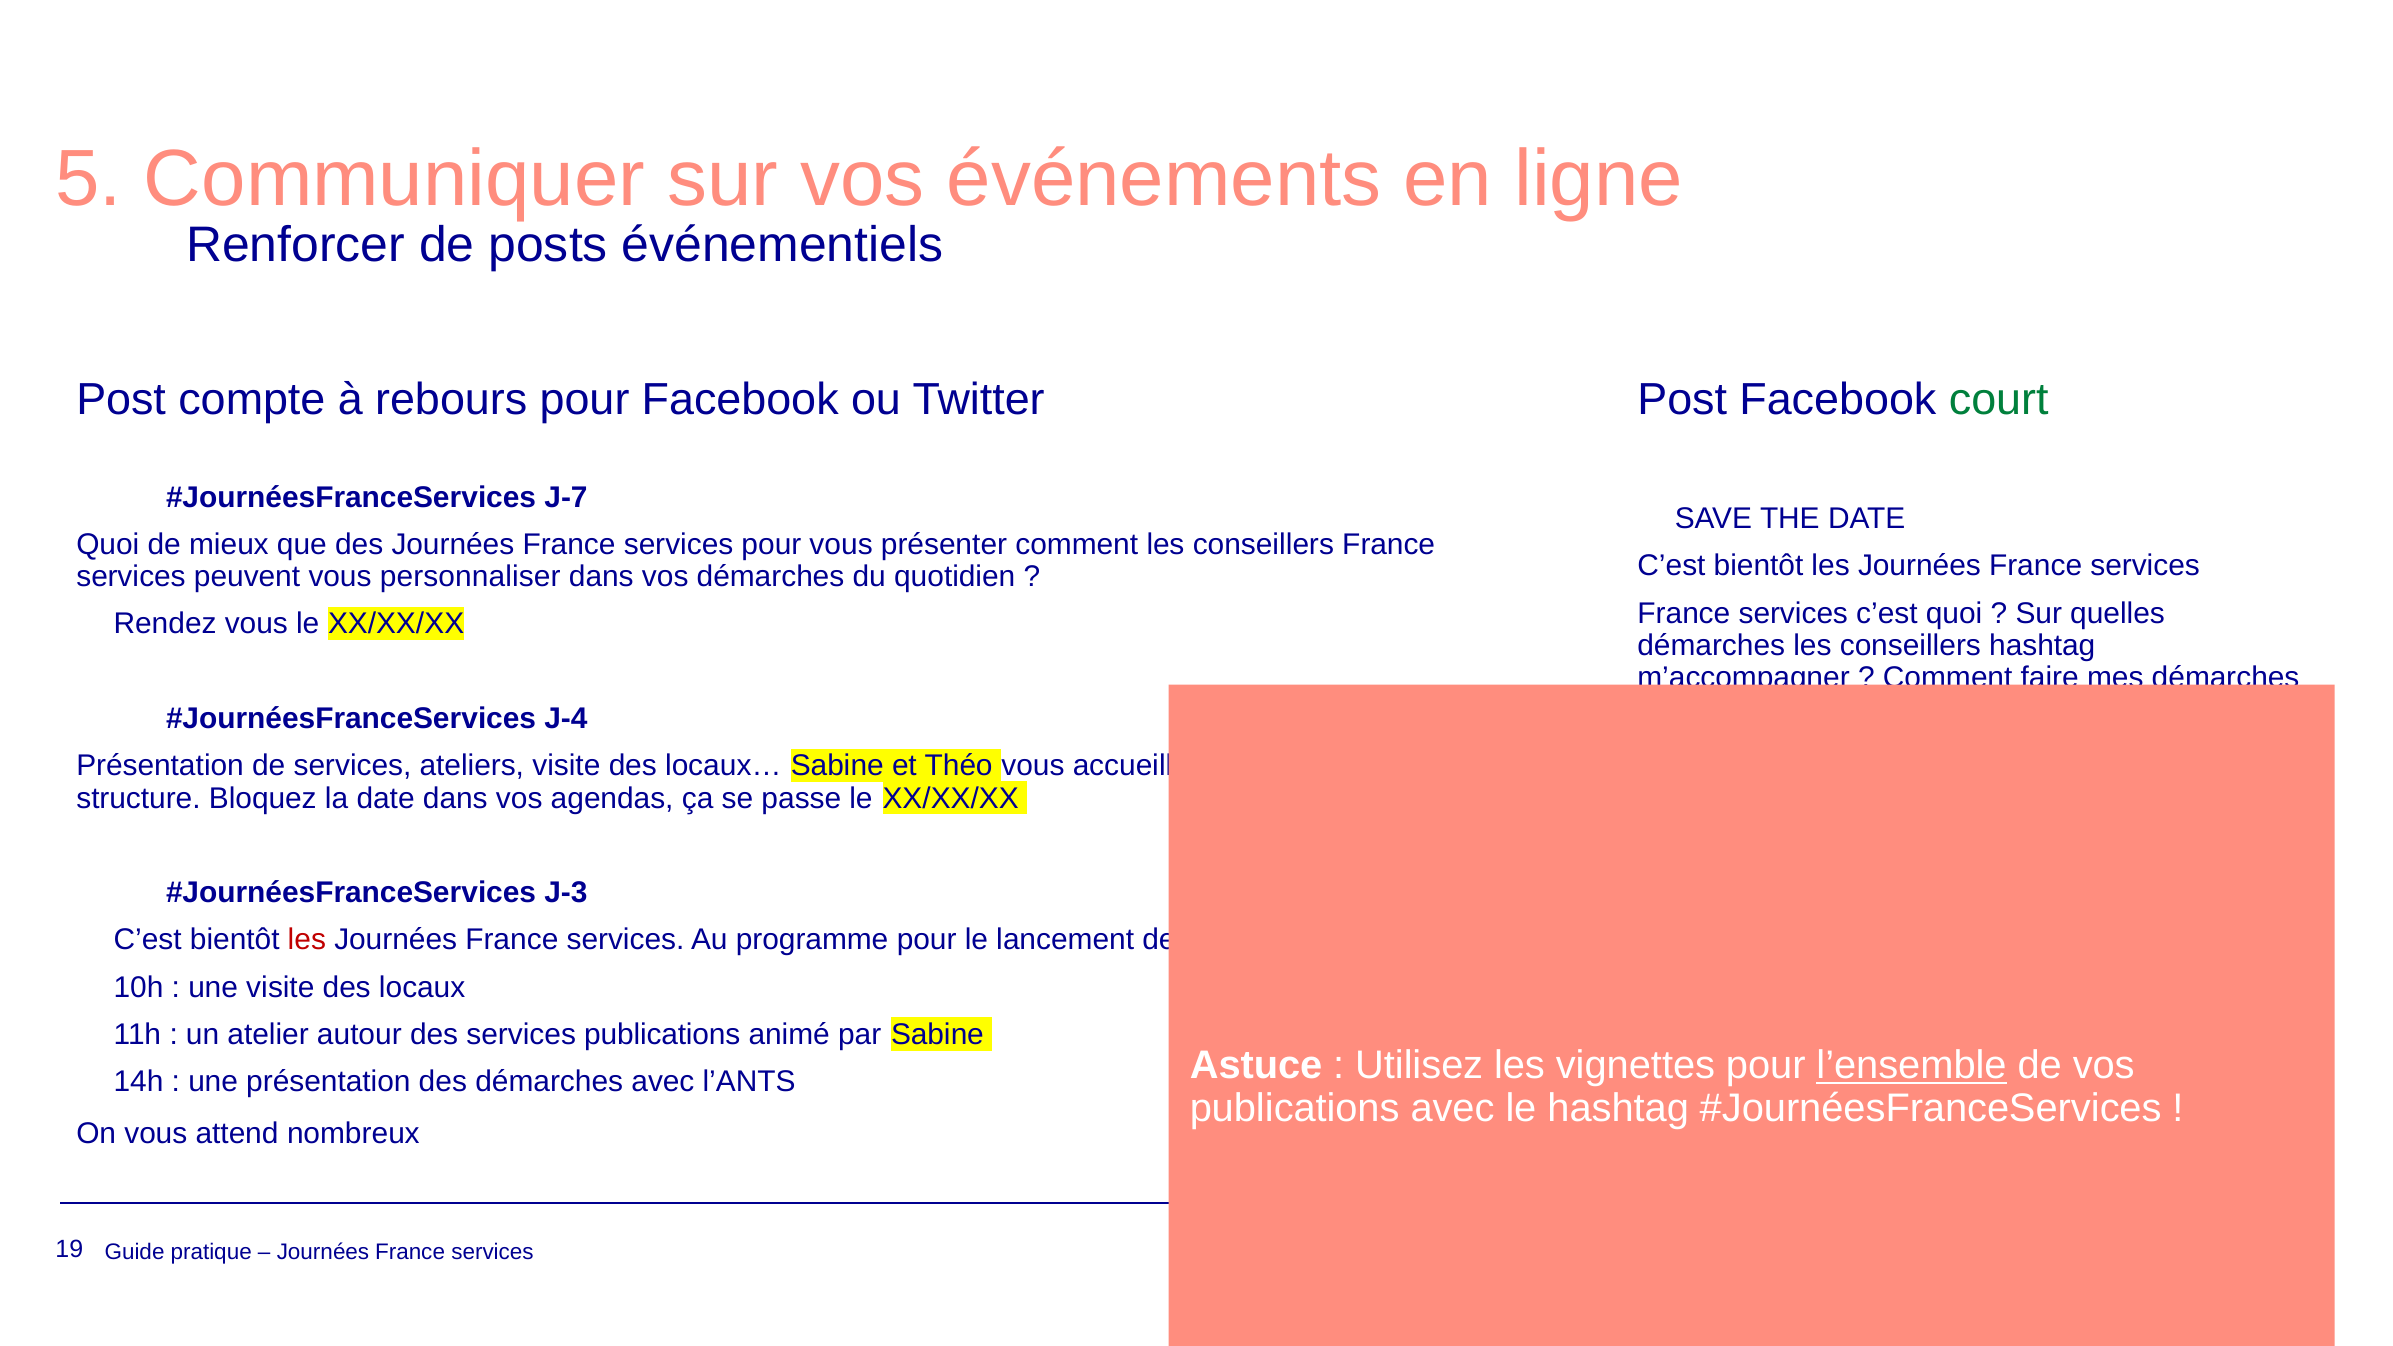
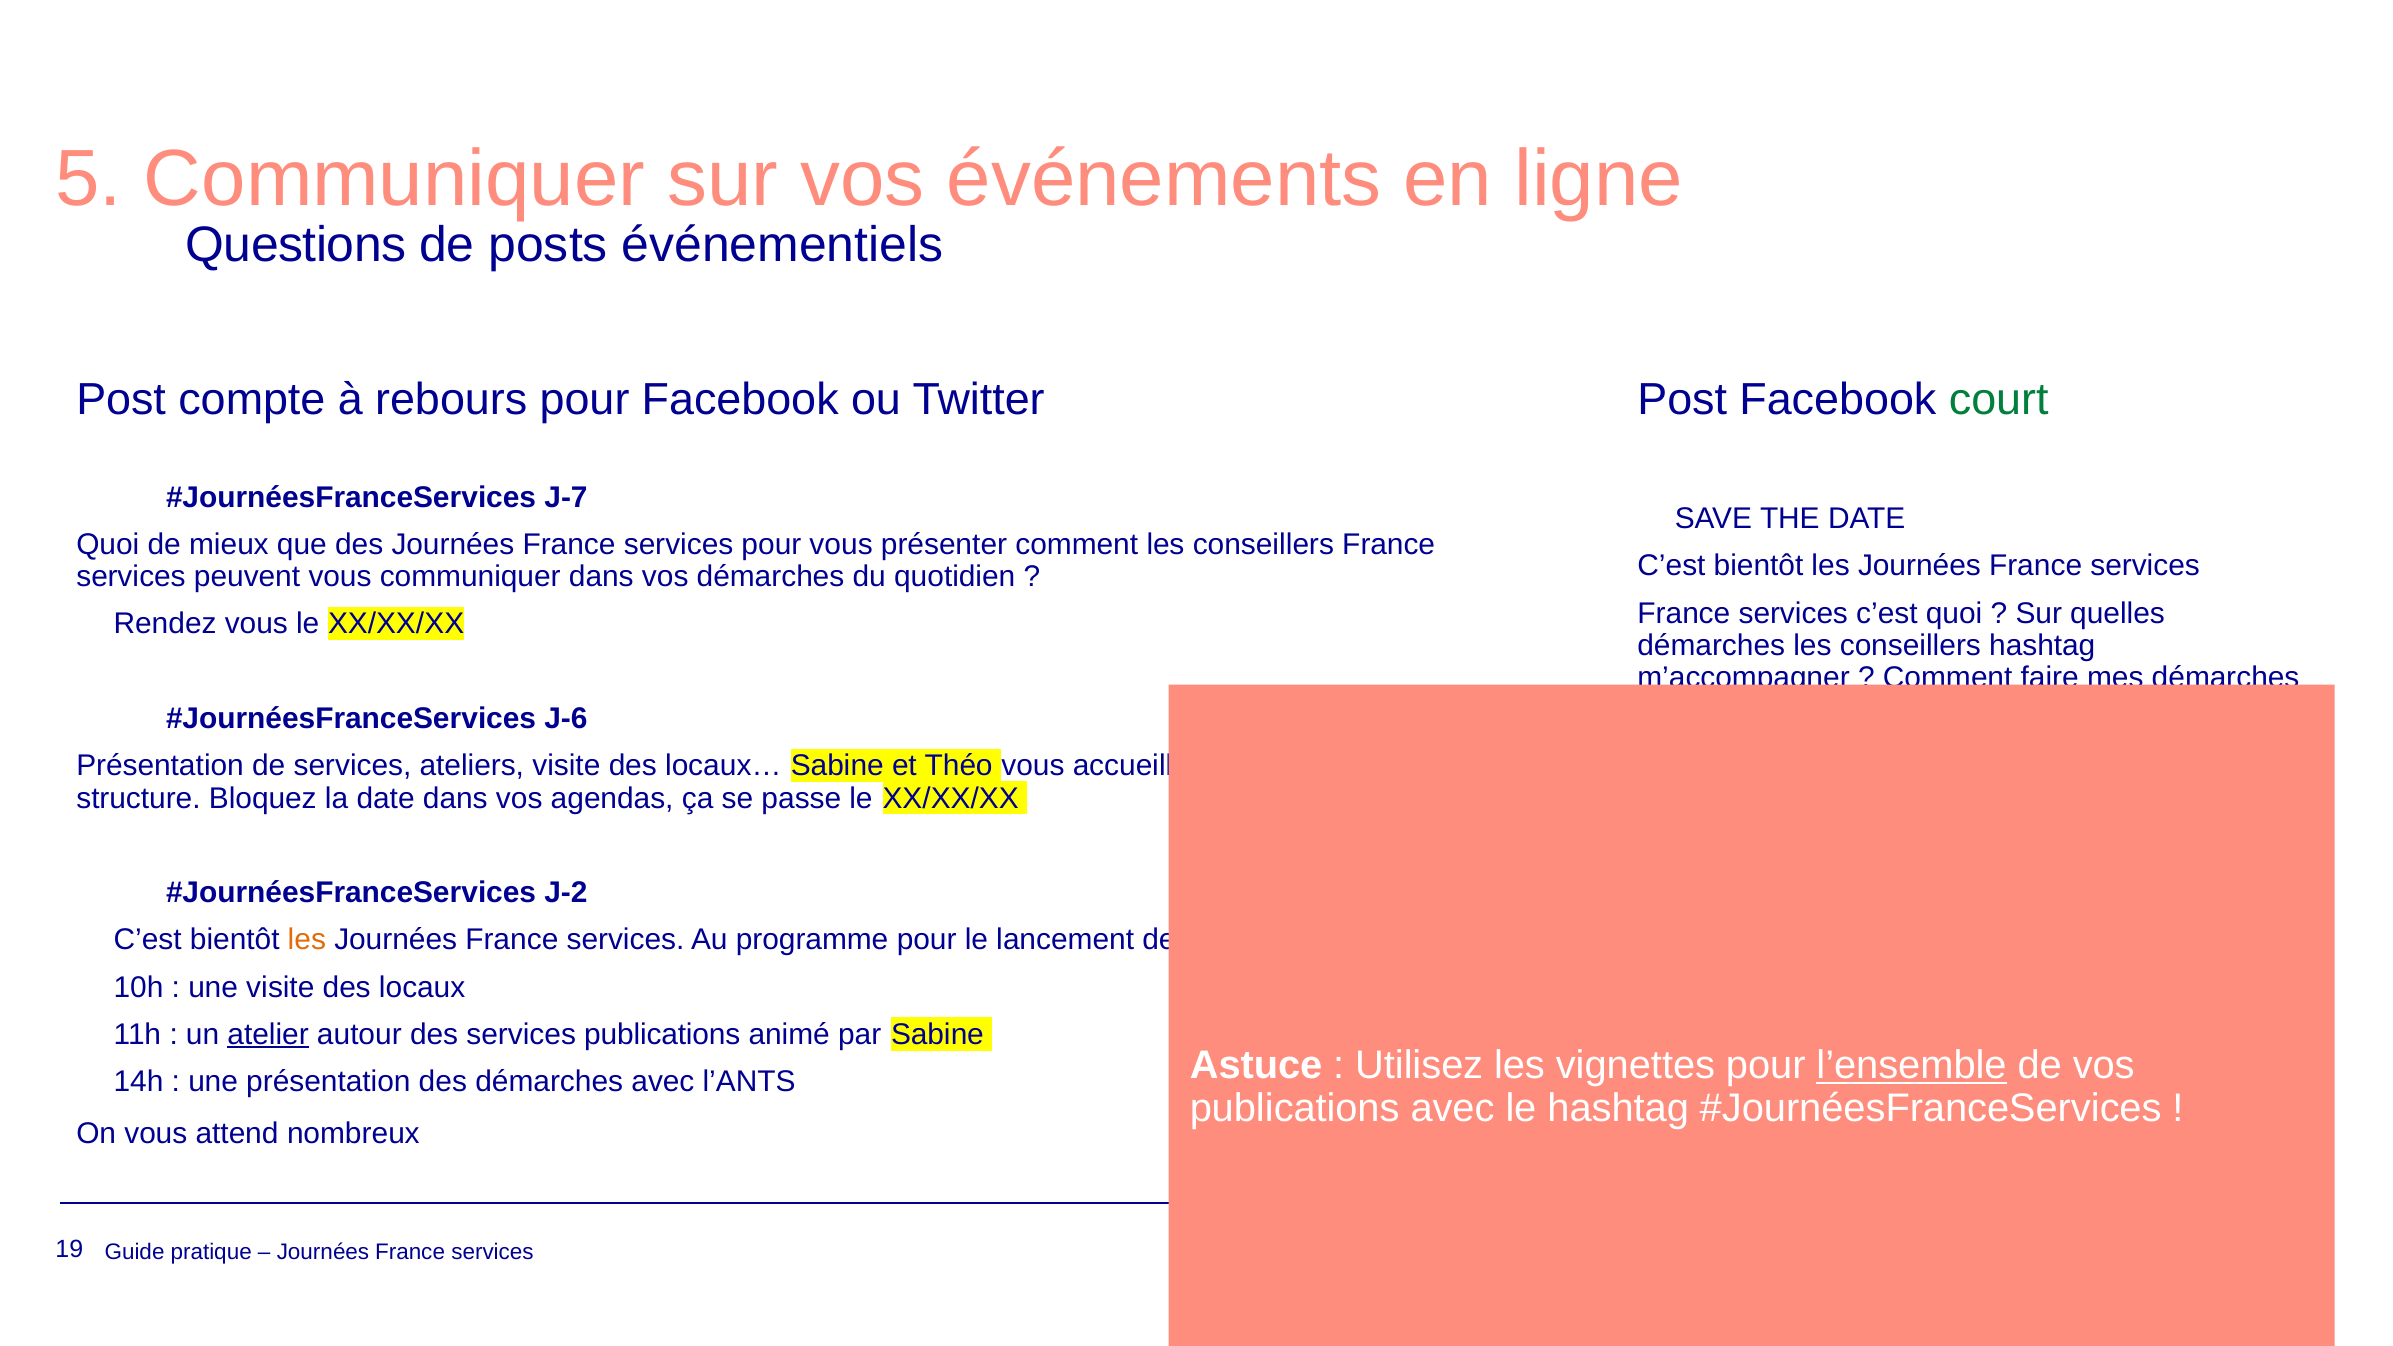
Renforcer at (296, 245): Renforcer -> Questions
vous personnaliser: personnaliser -> communiquer
J-4: J-4 -> J-6
J-3: J-3 -> J-2
les at (307, 940) colour: red -> orange
atelier underline: none -> present
